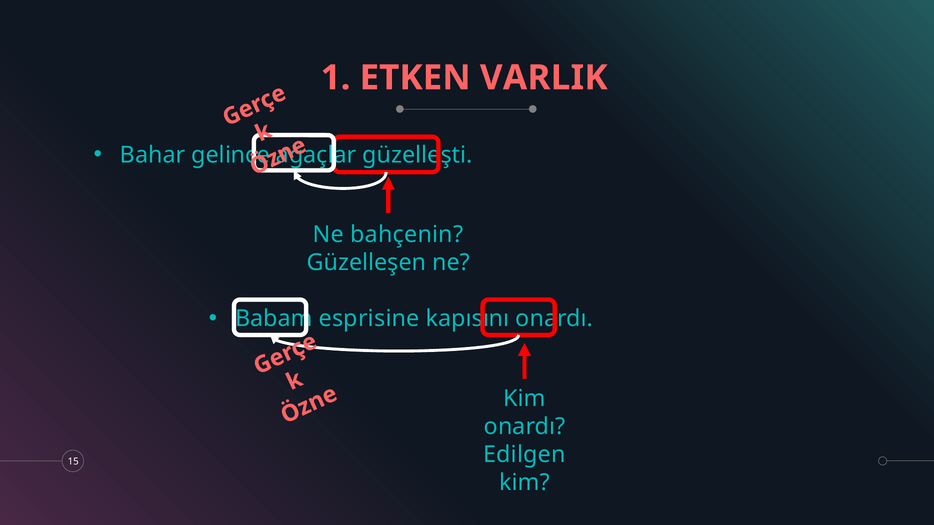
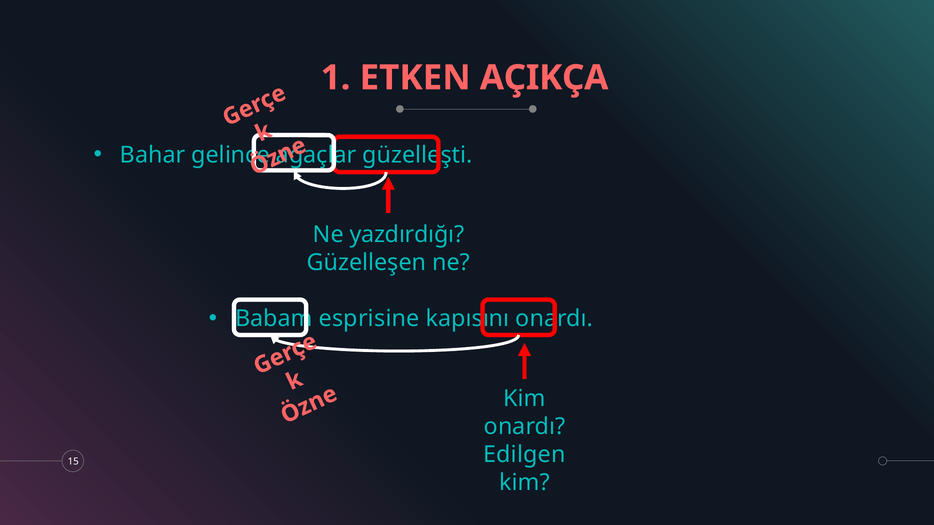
VARLIK: VARLIK -> AÇIKÇA
bahçenin: bahçenin -> yazdırdığı
